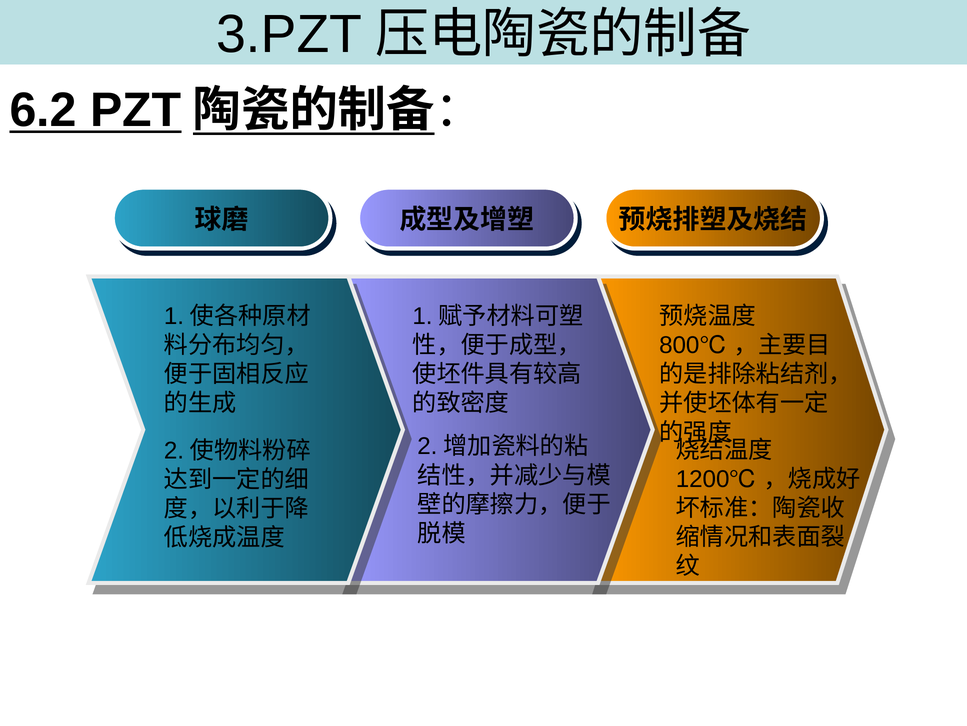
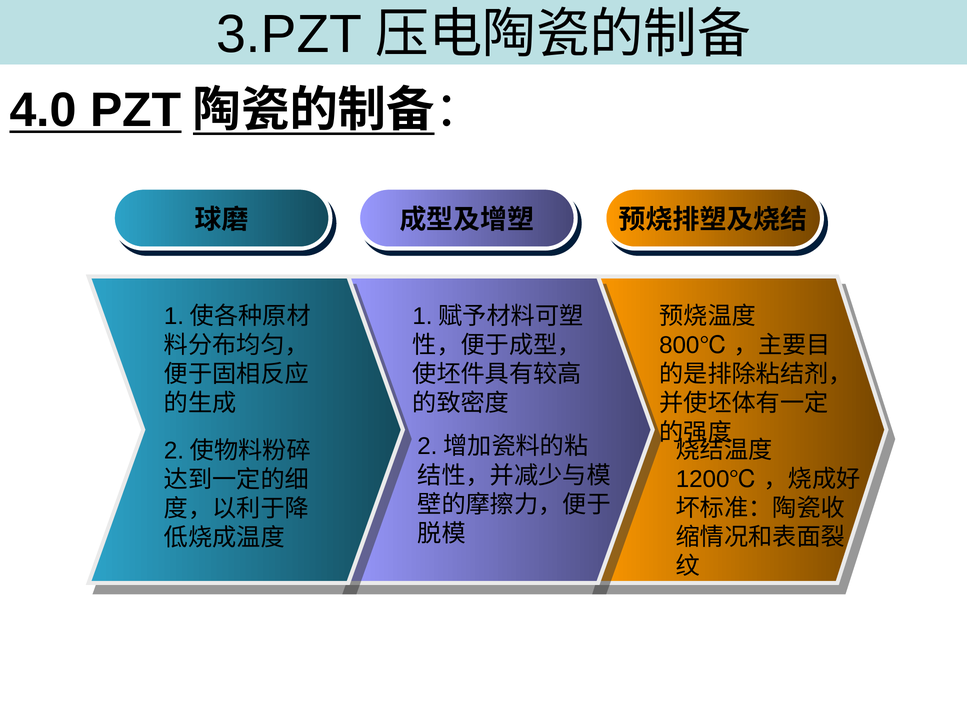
6.2: 6.2 -> 4.0
